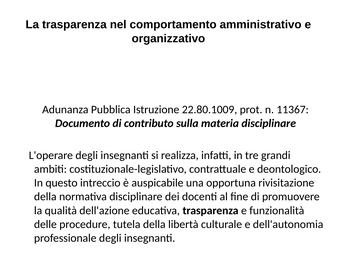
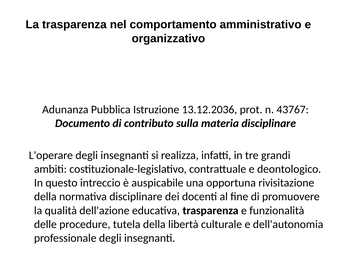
22.80.1009: 22.80.1009 -> 13.12.2036
11367: 11367 -> 43767
